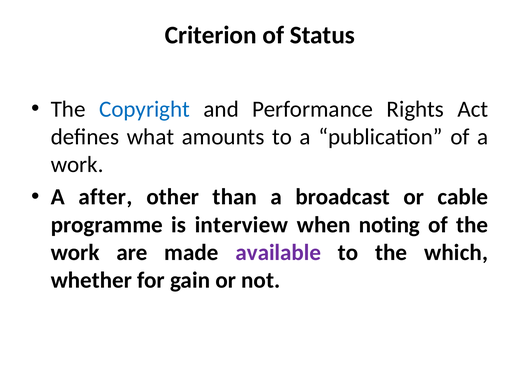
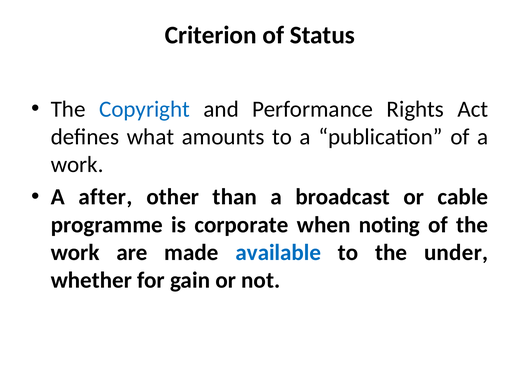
interview: interview -> corporate
available colour: purple -> blue
which: which -> under
